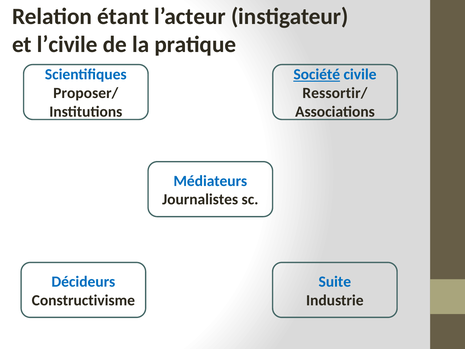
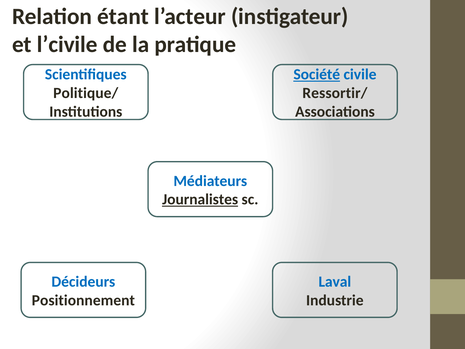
Proposer/: Proposer/ -> Politique/
Journalistes underline: none -> present
Suite: Suite -> Laval
Constructivisme: Constructivisme -> Positionnement
